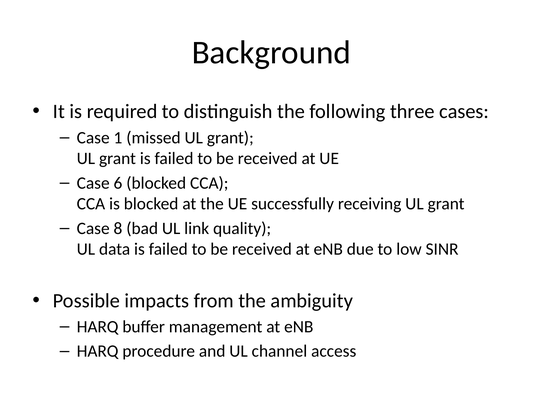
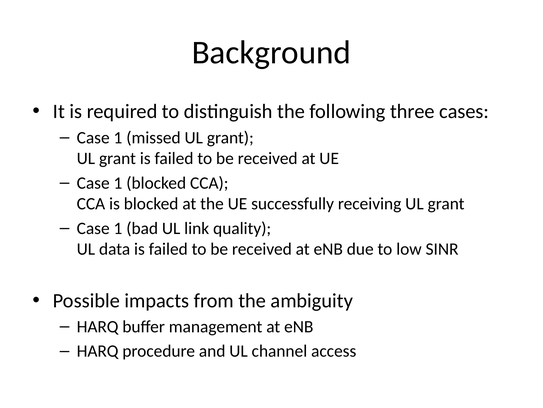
6 at (118, 183): 6 -> 1
8 at (118, 228): 8 -> 1
